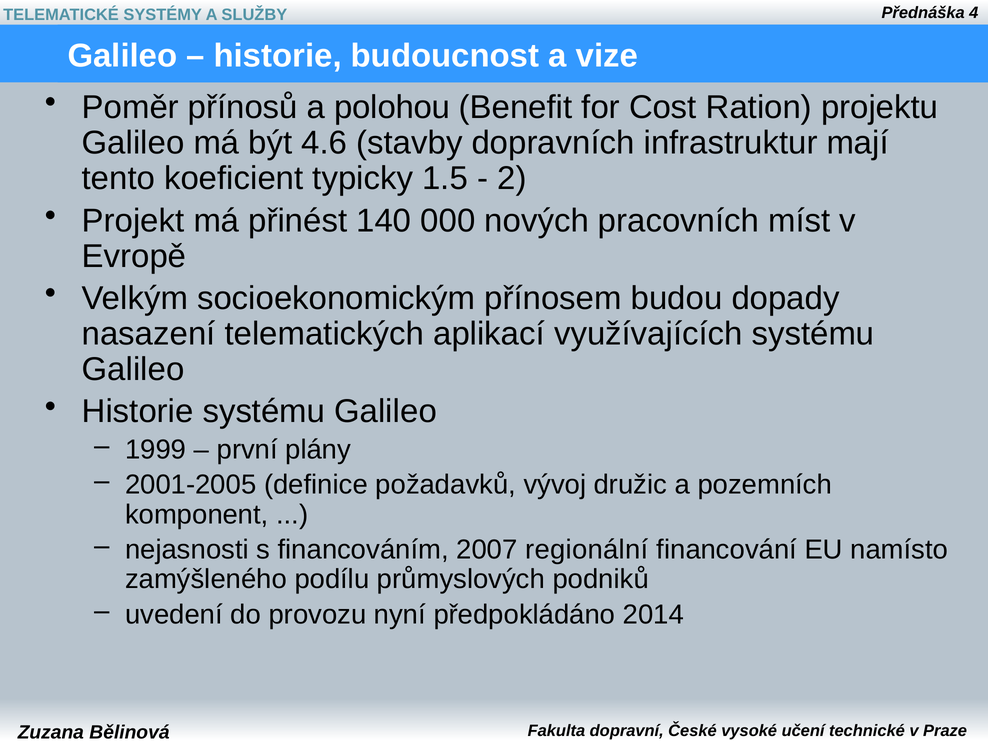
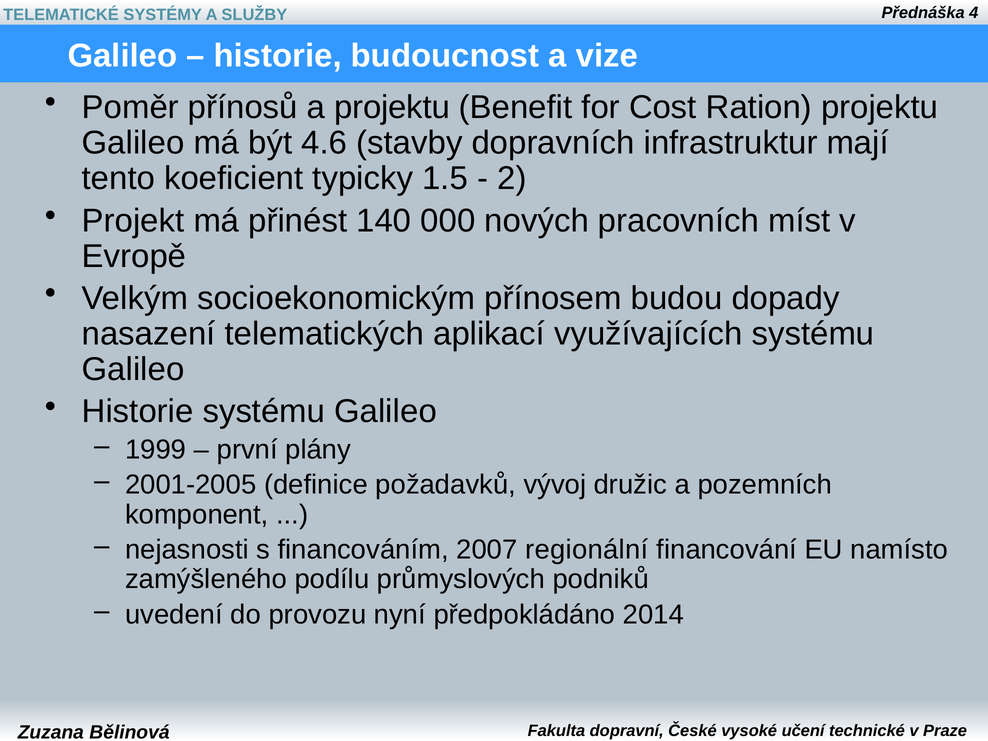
a polohou: polohou -> projektu
